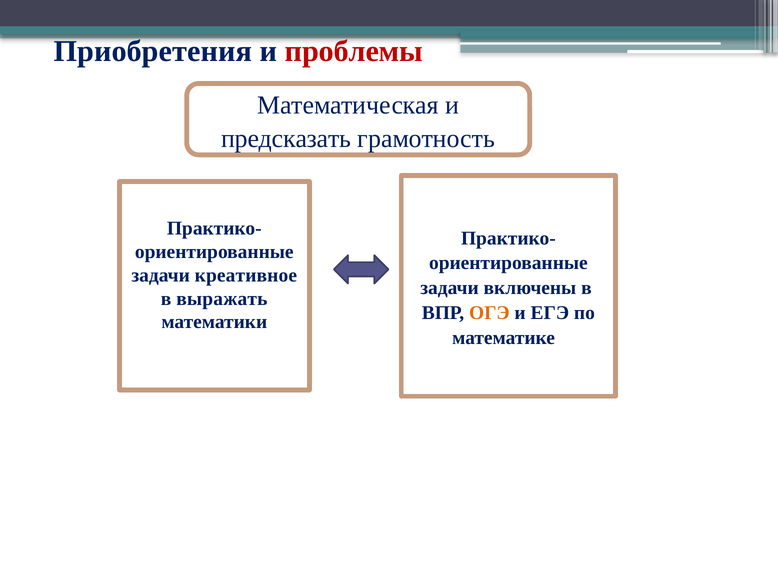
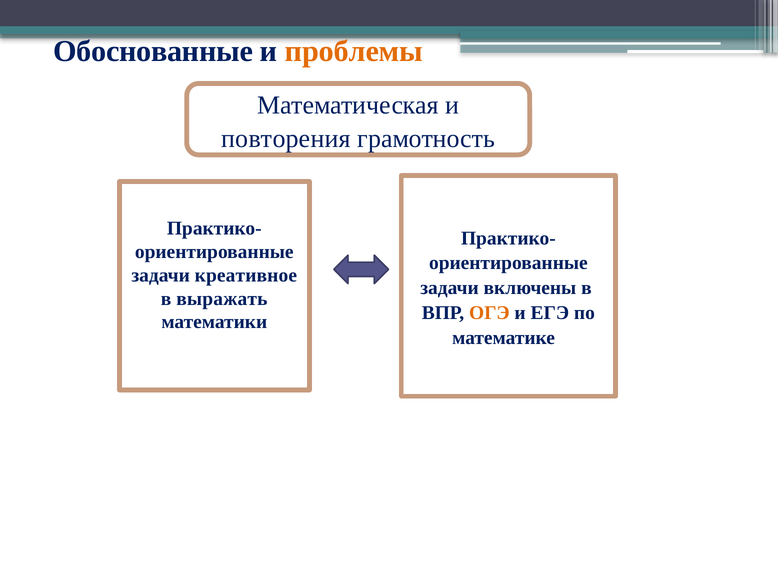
Приобретения: Приобретения -> Обоснованные
проблемы colour: red -> orange
предсказать: предсказать -> повторения
